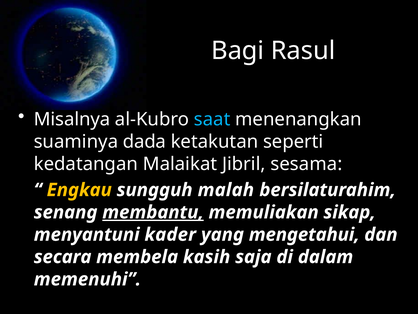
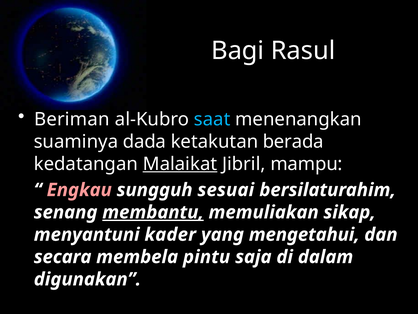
Misalnya: Misalnya -> Beriman
seperti: seperti -> berada
Malaikat underline: none -> present
sesama: sesama -> mampu
Engkau colour: yellow -> pink
malah: malah -> sesuai
kasih: kasih -> pintu
memenuhi: memenuhi -> digunakan
